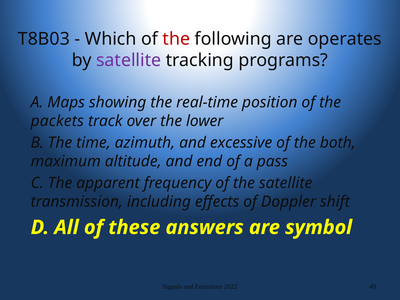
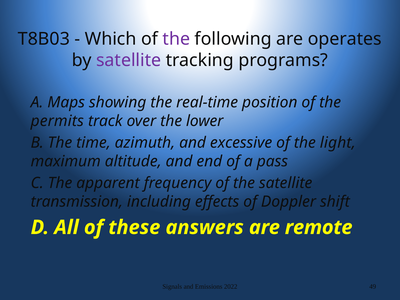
the at (176, 39) colour: red -> purple
packets: packets -> permits
both: both -> light
symbol: symbol -> remote
